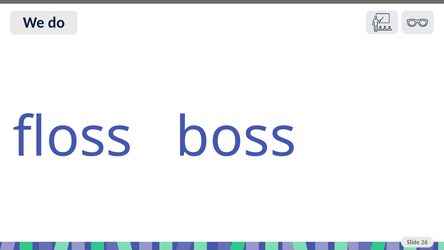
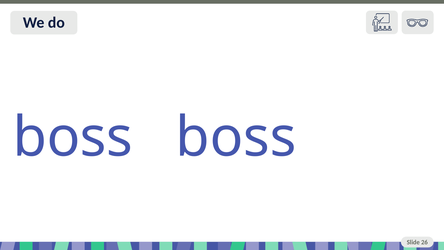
floss at (73, 137): floss -> boss
